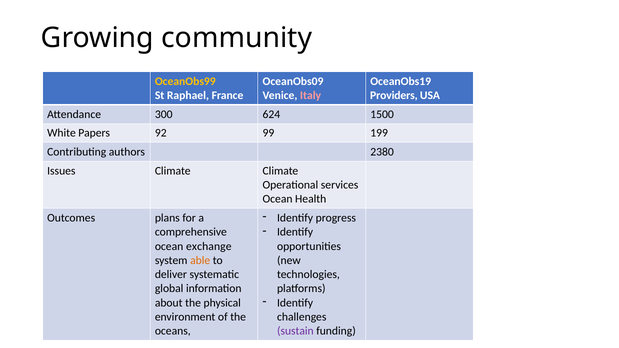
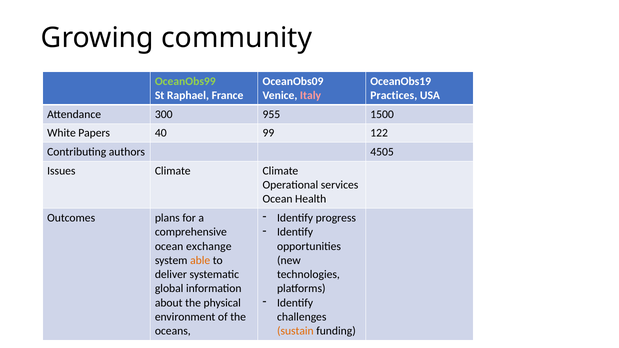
OceanObs99 colour: yellow -> light green
Providers: Providers -> Practices
624: 624 -> 955
92: 92 -> 40
199: 199 -> 122
2380: 2380 -> 4505
sustain colour: purple -> orange
